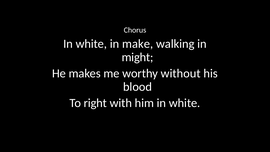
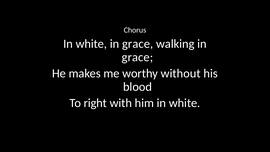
white in make: make -> grace
might at (138, 57): might -> grace
